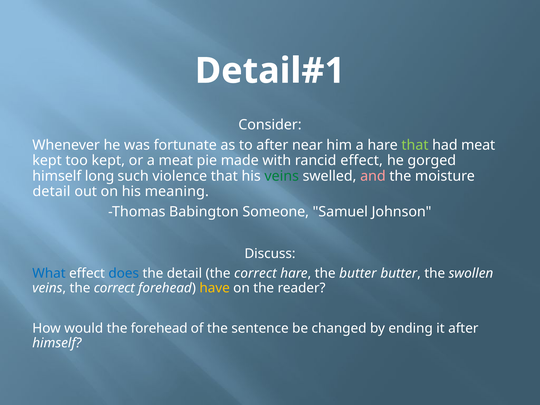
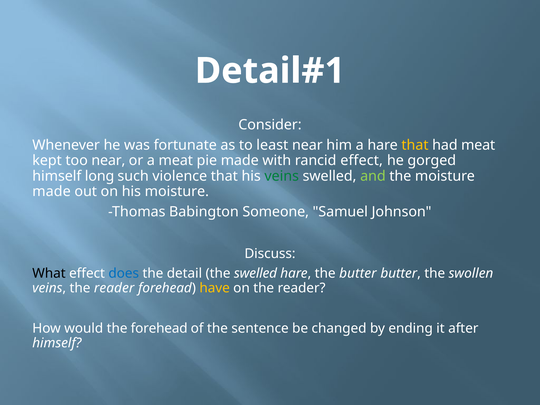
to after: after -> least
that at (415, 145) colour: light green -> yellow
too kept: kept -> near
and colour: pink -> light green
detail at (52, 191): detail -> made
his meaning: meaning -> moisture
What colour: blue -> black
detail the correct: correct -> swelled
veins the correct: correct -> reader
